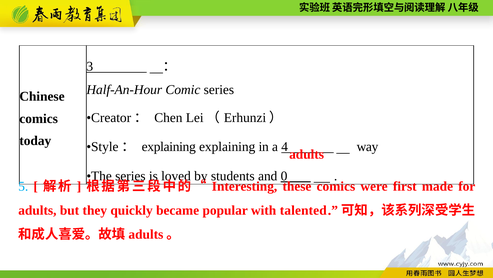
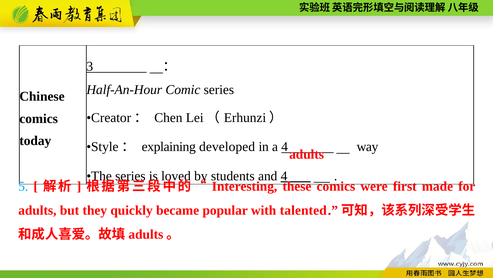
explaining explaining: explaining -> developed
and 0: 0 -> 4
